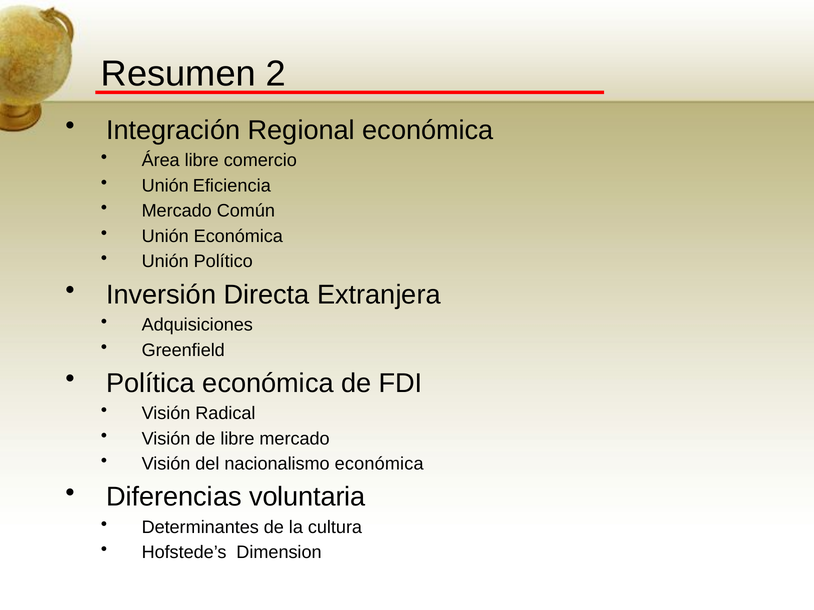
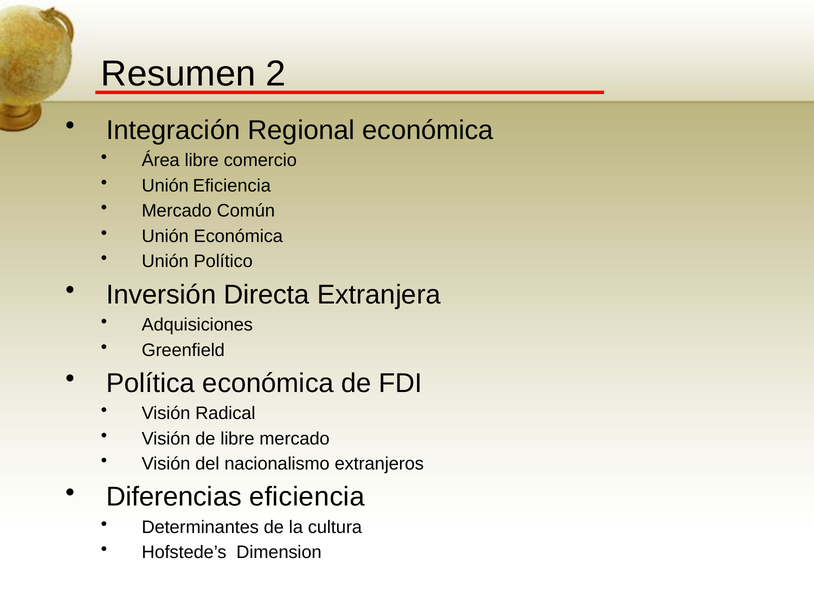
nacionalismo económica: económica -> extranjeros
Diferencias voluntaria: voluntaria -> eficiencia
